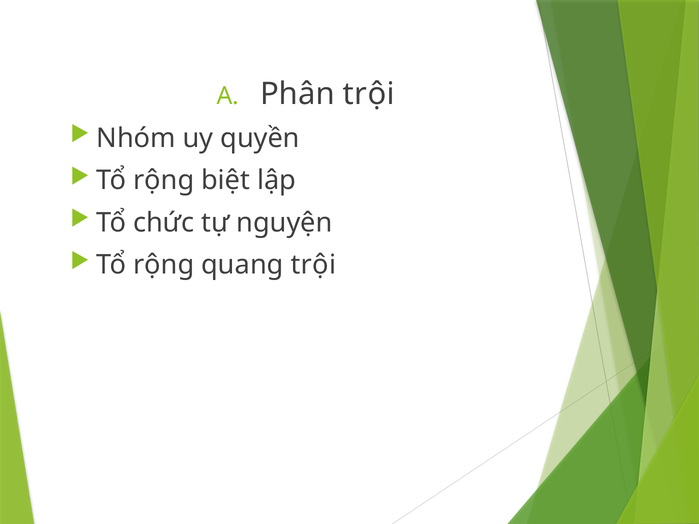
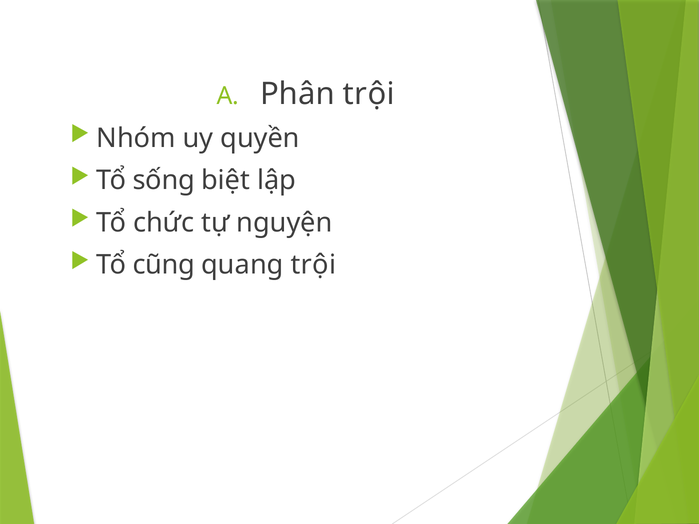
rộng at (164, 180): rộng -> sống
rộng at (164, 265): rộng -> cũng
